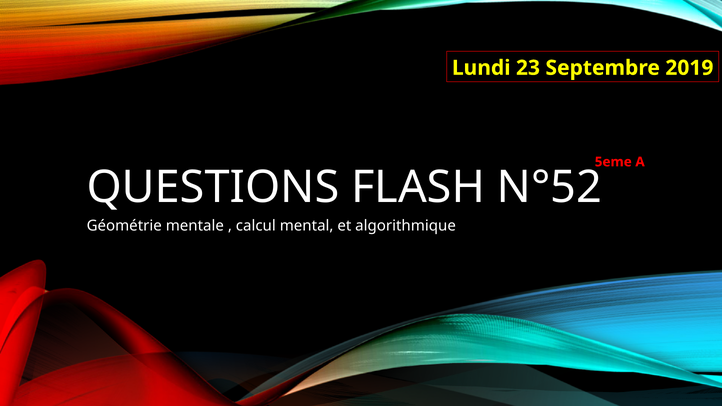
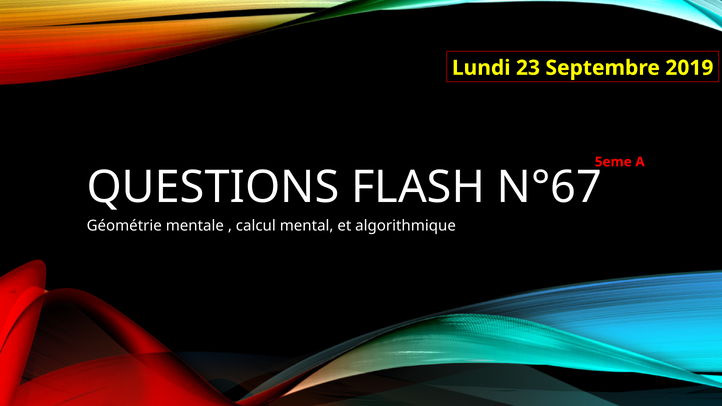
N°52: N°52 -> N°67
